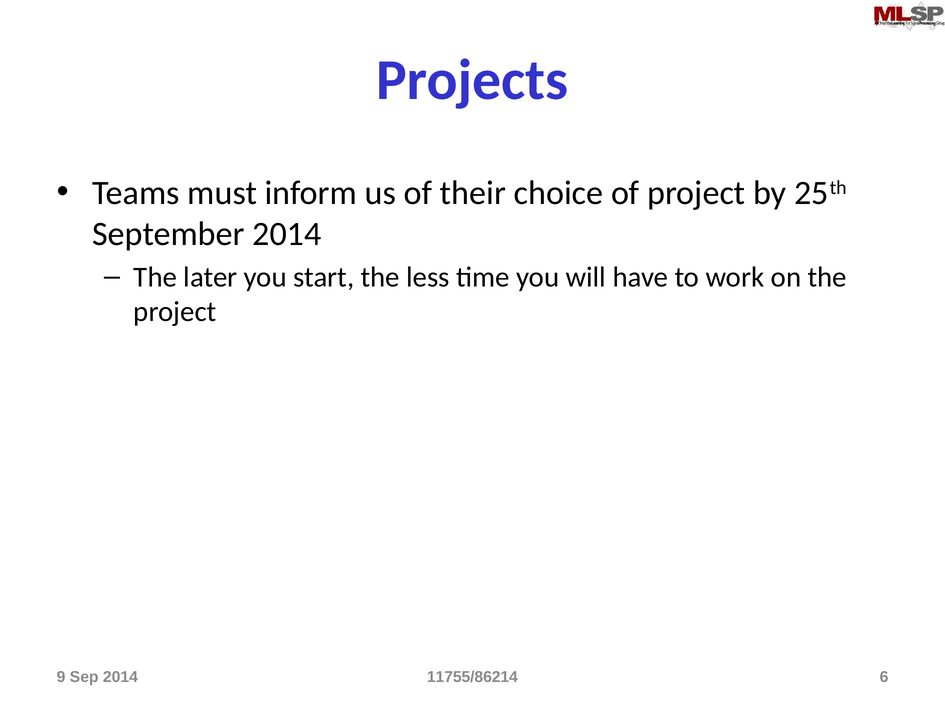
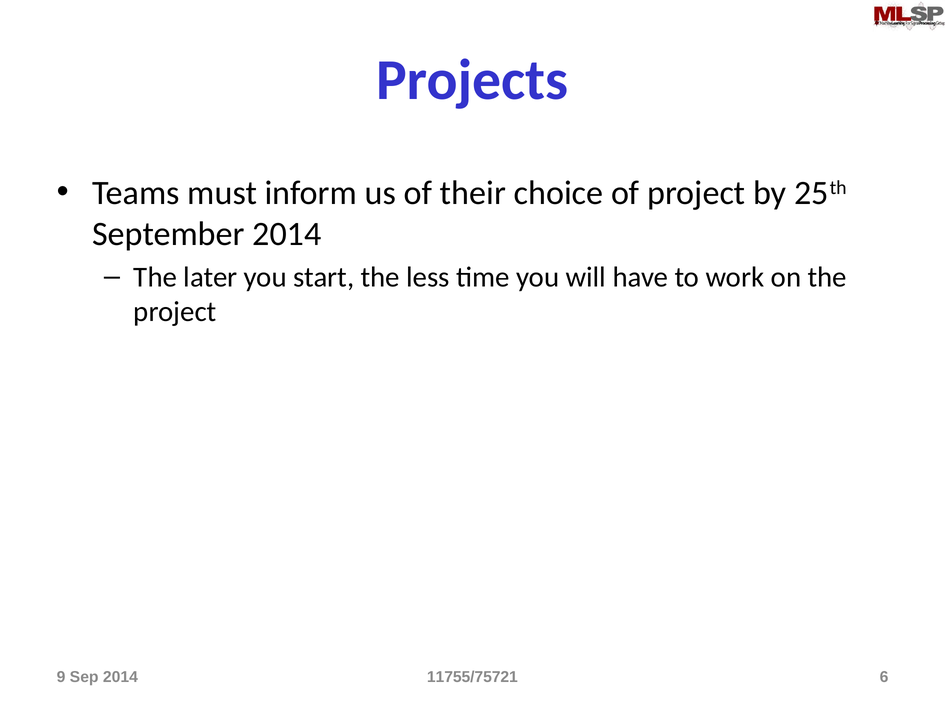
11755/86214: 11755/86214 -> 11755/75721
